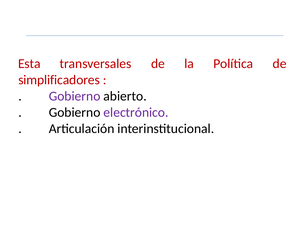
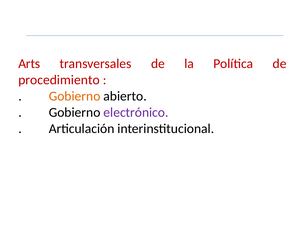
Esta: Esta -> Arts
simplificadores: simplificadores -> procedimiento
Gobierno at (75, 97) colour: purple -> orange
